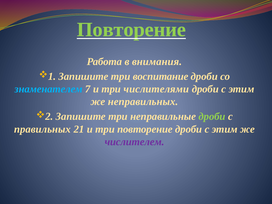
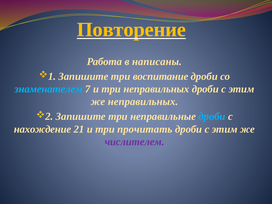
Повторение at (131, 30) colour: light green -> yellow
внимания: внимания -> написаны
три числителями: числителями -> неправильных
дроби at (212, 116) colour: light green -> light blue
правильных: правильных -> нахождение
три повторение: повторение -> прочитать
